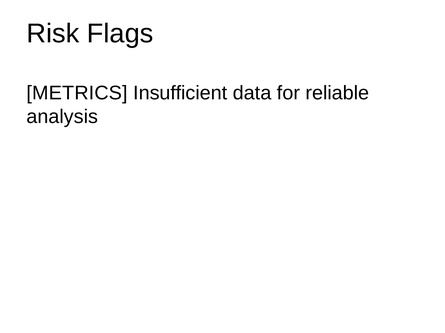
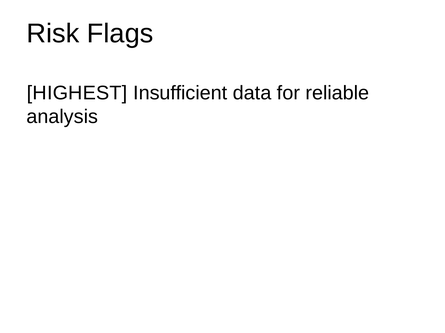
METRICS: METRICS -> HIGHEST
